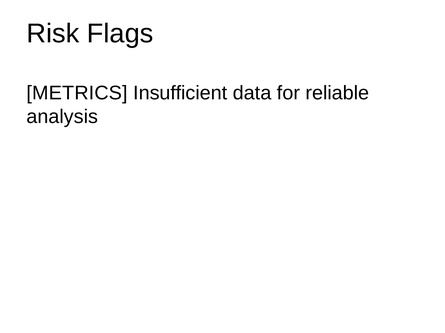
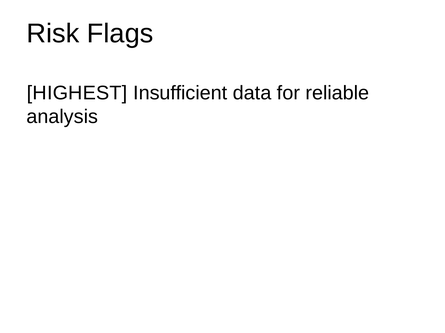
METRICS: METRICS -> HIGHEST
